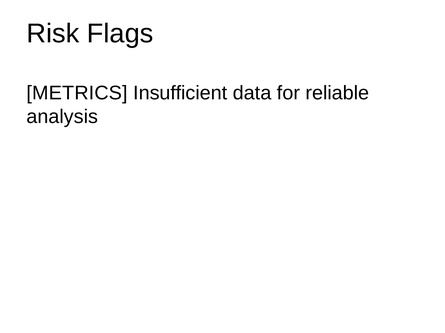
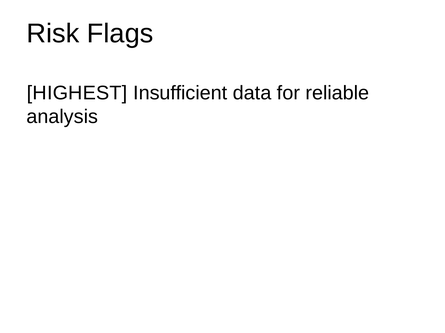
METRICS: METRICS -> HIGHEST
